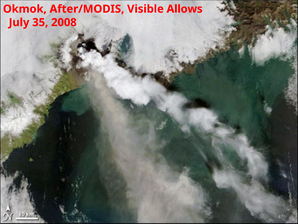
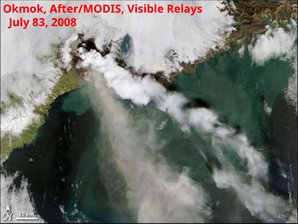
Allows: Allows -> Relays
35: 35 -> 83
